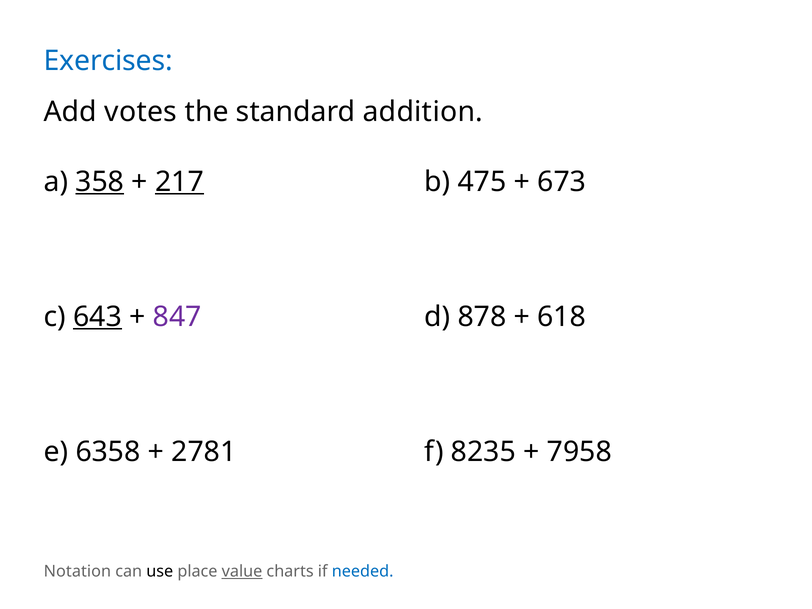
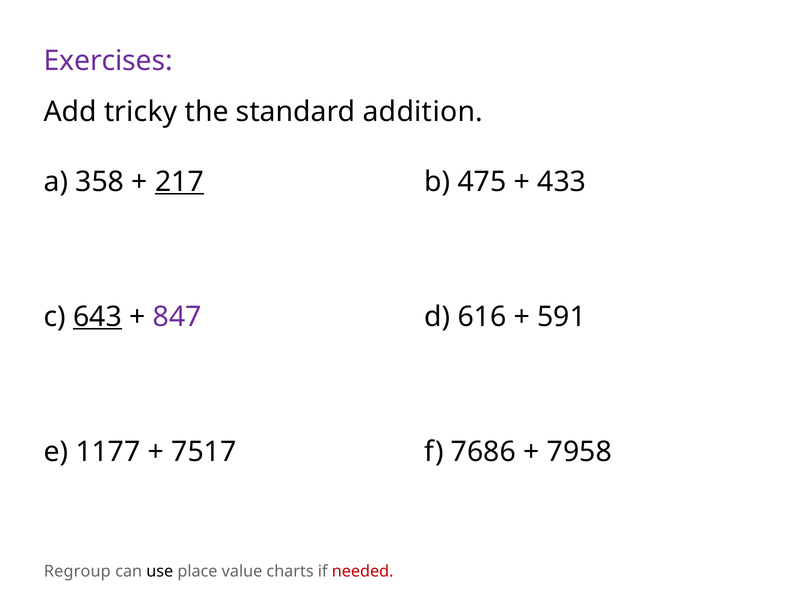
Exercises colour: blue -> purple
votes: votes -> tricky
358 underline: present -> none
673: 673 -> 433
878: 878 -> 616
618: 618 -> 591
6358: 6358 -> 1177
2781: 2781 -> 7517
8235: 8235 -> 7686
Notation: Notation -> Regroup
value underline: present -> none
needed colour: blue -> red
